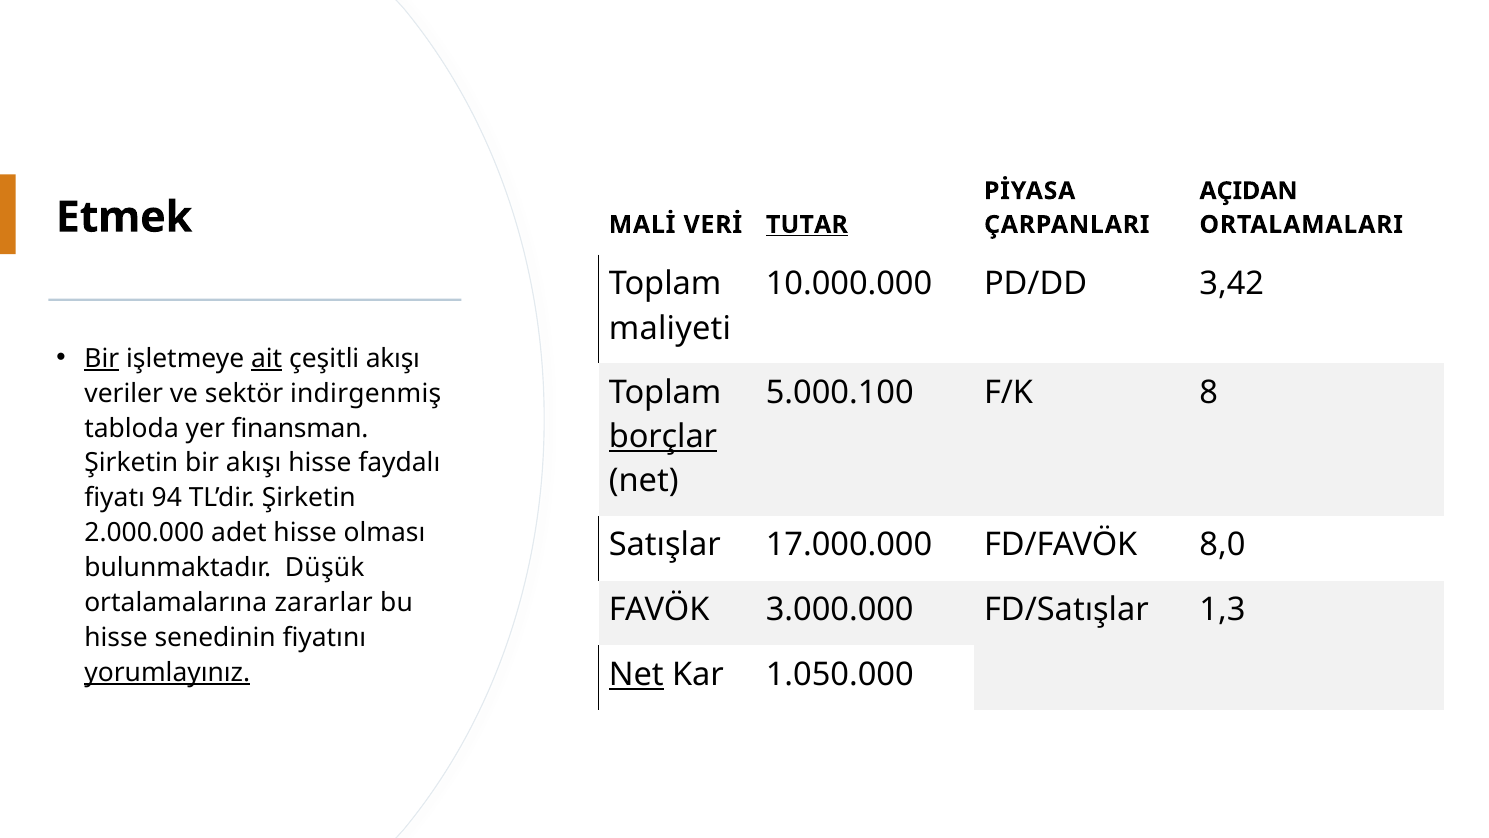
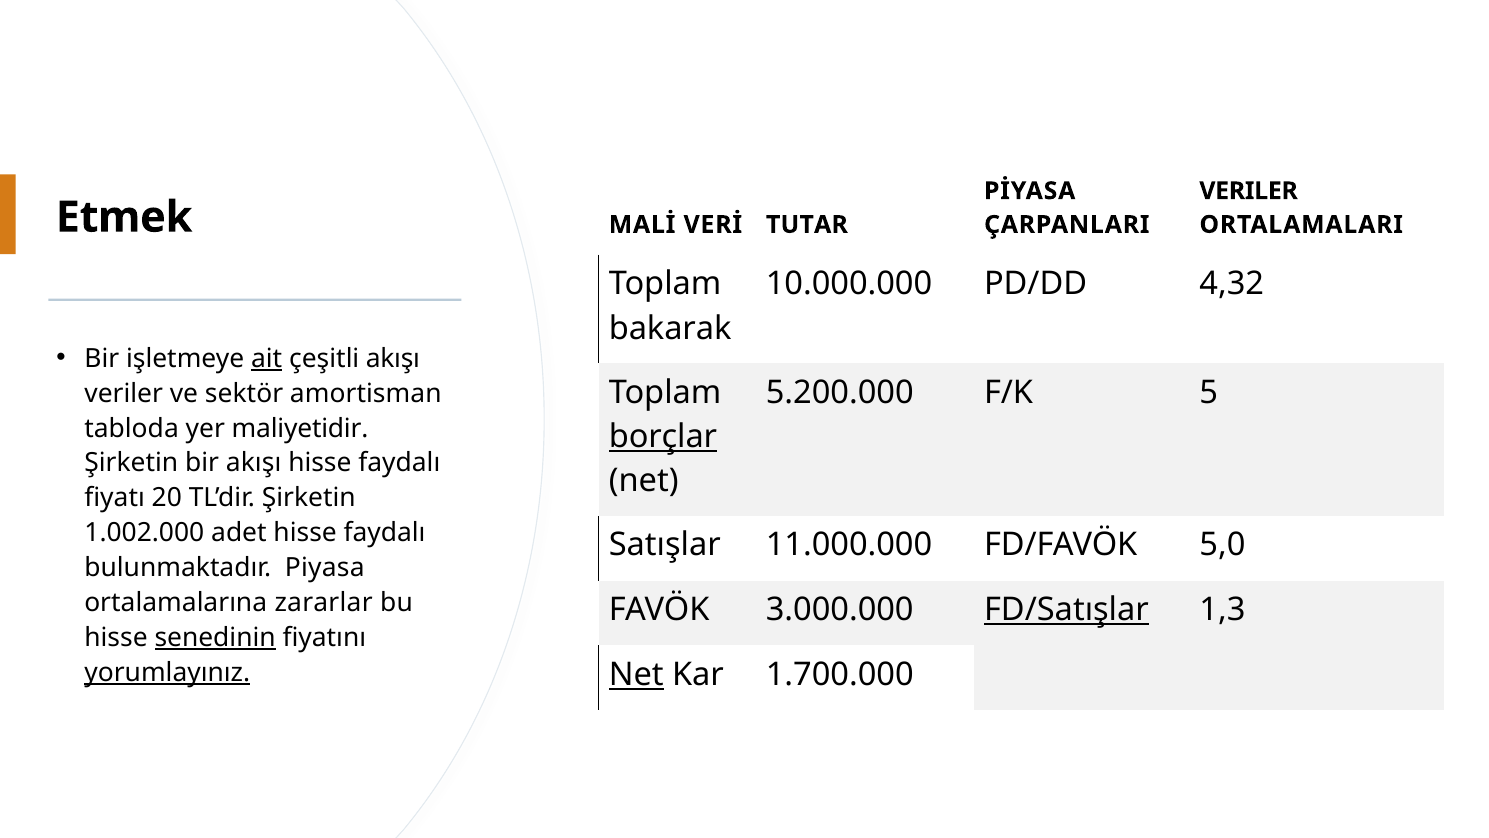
AÇIDAN at (1248, 191): AÇIDAN -> VERILER
TUTAR underline: present -> none
3,42: 3,42 -> 4,32
maliyeti: maliyeti -> bakarak
Bir at (102, 358) underline: present -> none
5.000.100: 5.000.100 -> 5.200.000
8: 8 -> 5
indirgenmiş: indirgenmiş -> amortisman
finansman: finansman -> maliyetidir
94: 94 -> 20
2.000.000: 2.000.000 -> 1.002.000
adet hisse olması: olması -> faydalı
17.000.000: 17.000.000 -> 11.000.000
8,0: 8,0 -> 5,0
Düşük: Düşük -> Piyasa
FD/Satışlar underline: none -> present
senedinin underline: none -> present
1.050.000: 1.050.000 -> 1.700.000
